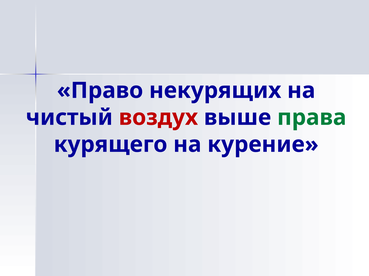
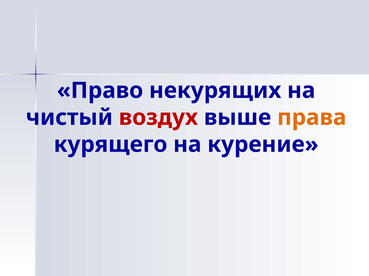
права colour: green -> orange
